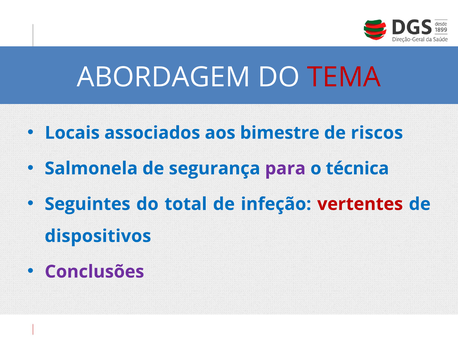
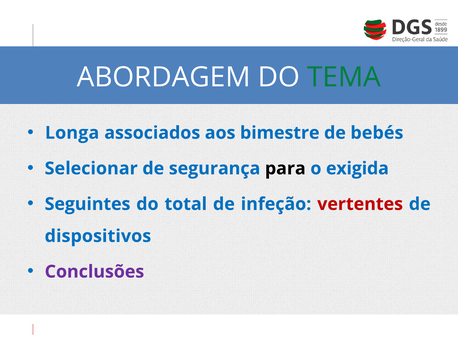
TEMA colour: red -> green
Locais: Locais -> Longa
riscos: riscos -> bebés
Salmonela: Salmonela -> Selecionar
para colour: purple -> black
técnica: técnica -> exigida
